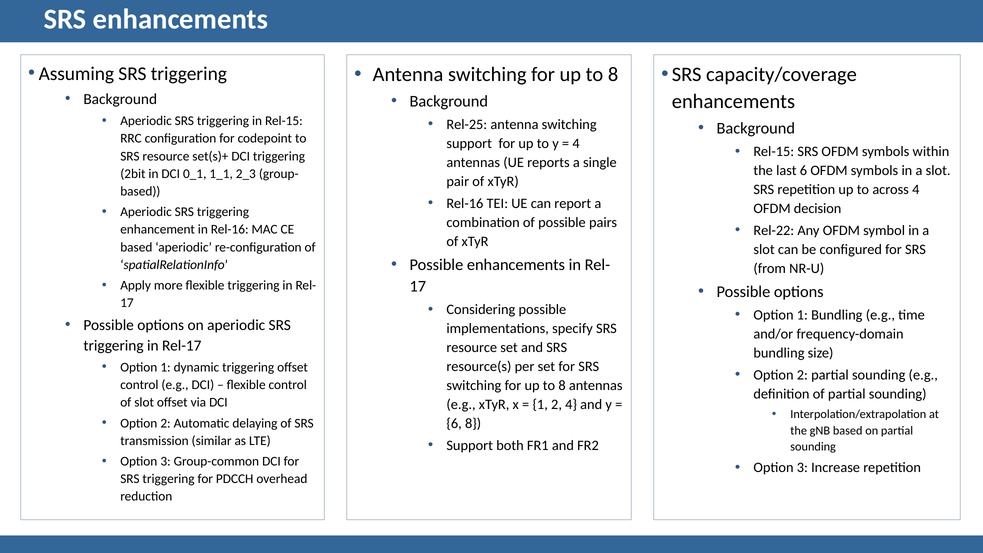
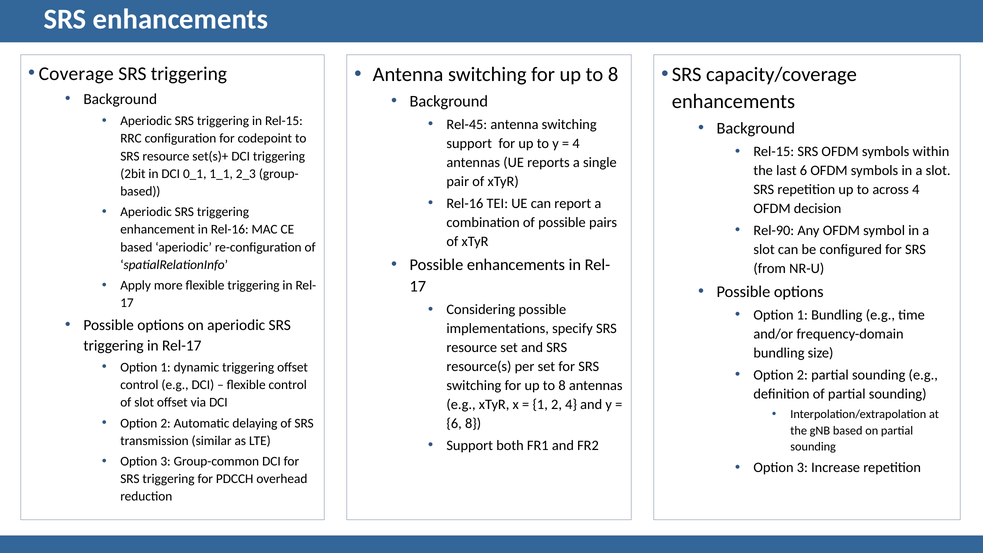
Assuming: Assuming -> Coverage
Rel-25: Rel-25 -> Rel-45
Rel-22: Rel-22 -> Rel-90
